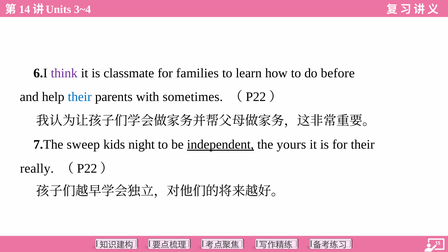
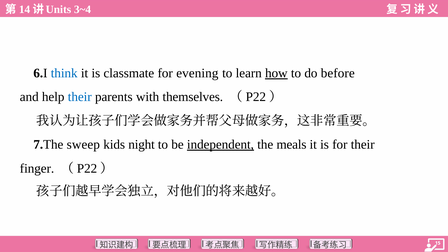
think colour: purple -> blue
families: families -> evening
how underline: none -> present
sometimes: sometimes -> themselves
yours: yours -> meals
really: really -> finger
